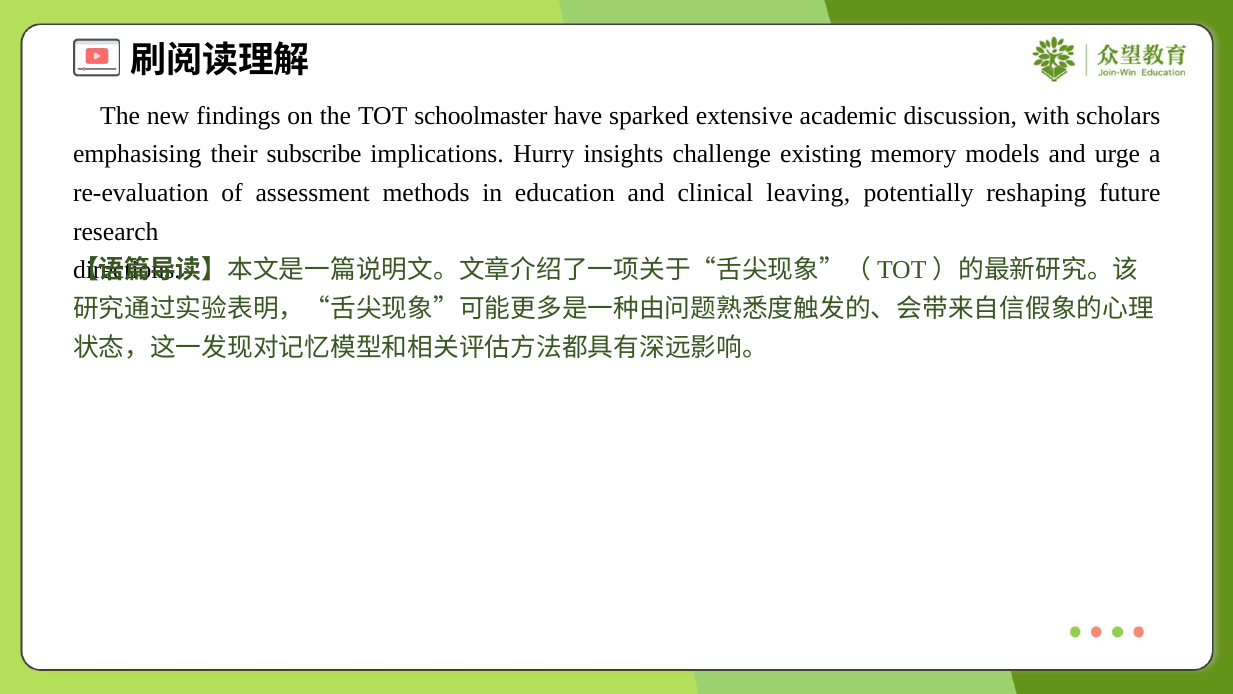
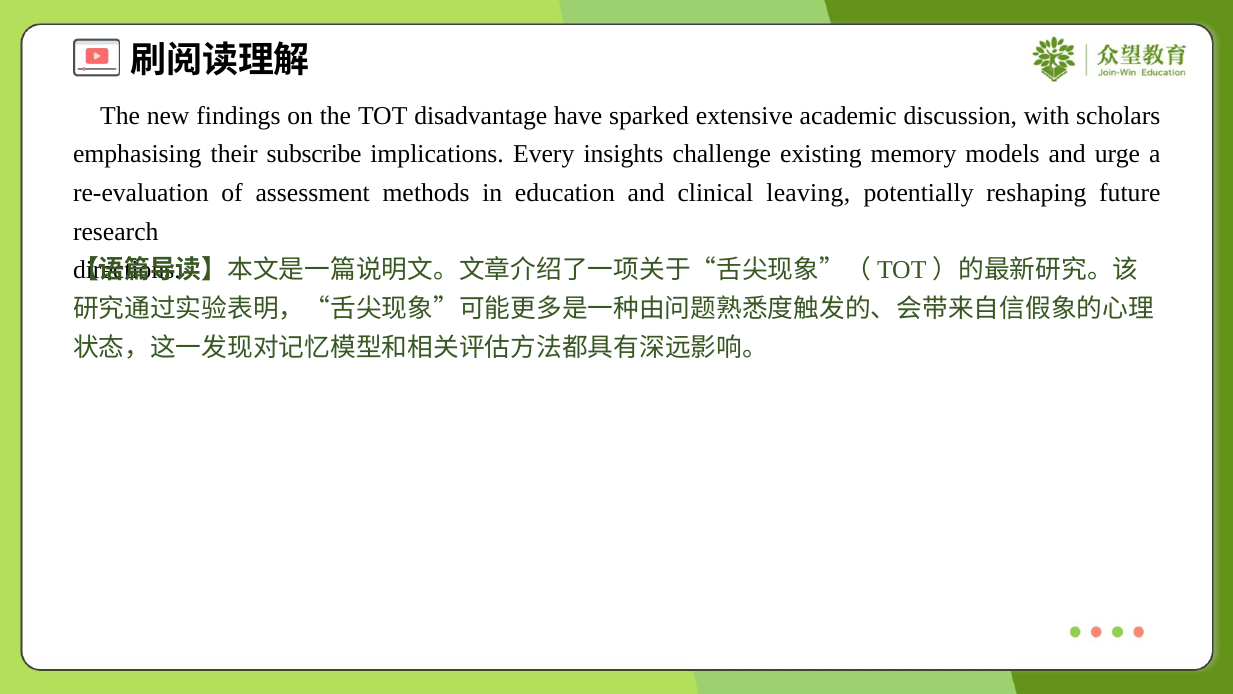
schoolmaster: schoolmaster -> disadvantage
Hurry: Hurry -> Every
